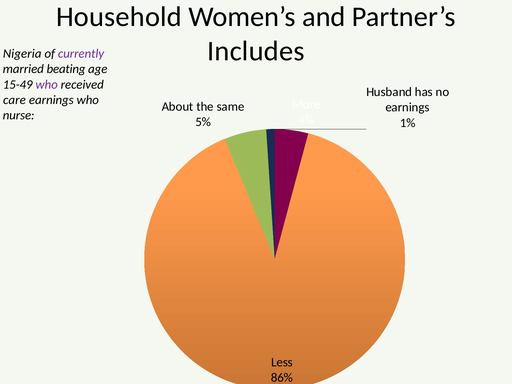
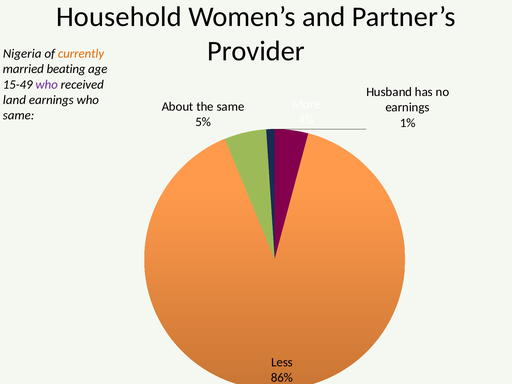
Includes: Includes -> Provider
currently colour: purple -> orange
care: care -> land
nurse at (19, 115): nurse -> same
